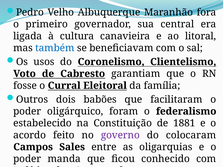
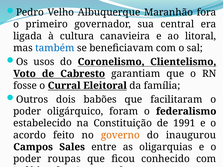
1881: 1881 -> 1991
governo colour: purple -> orange
colocaram: colocaram -> inaugurou
manda: manda -> roupas
